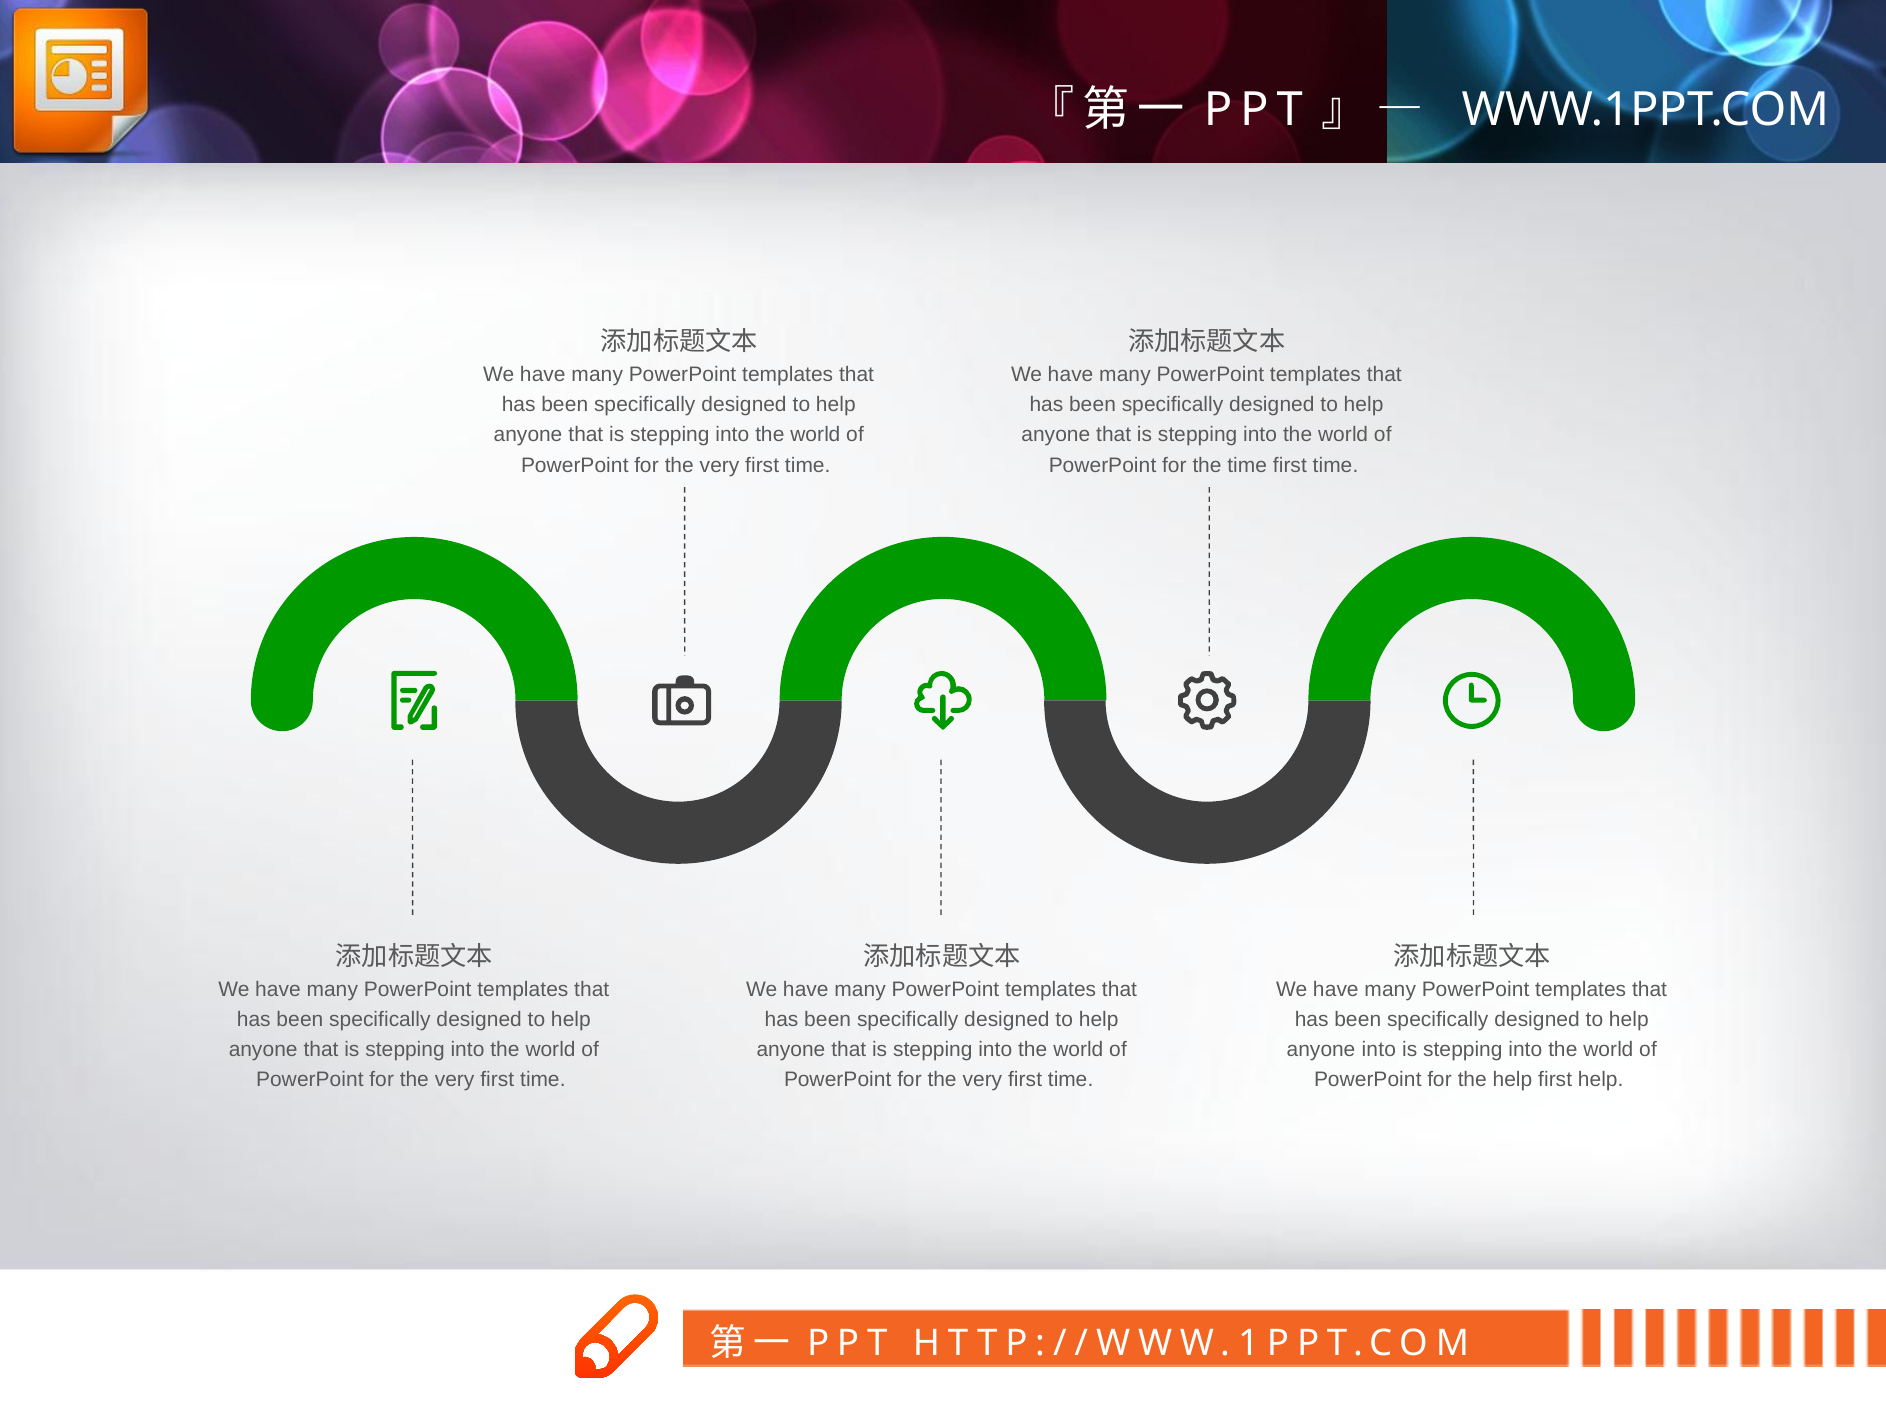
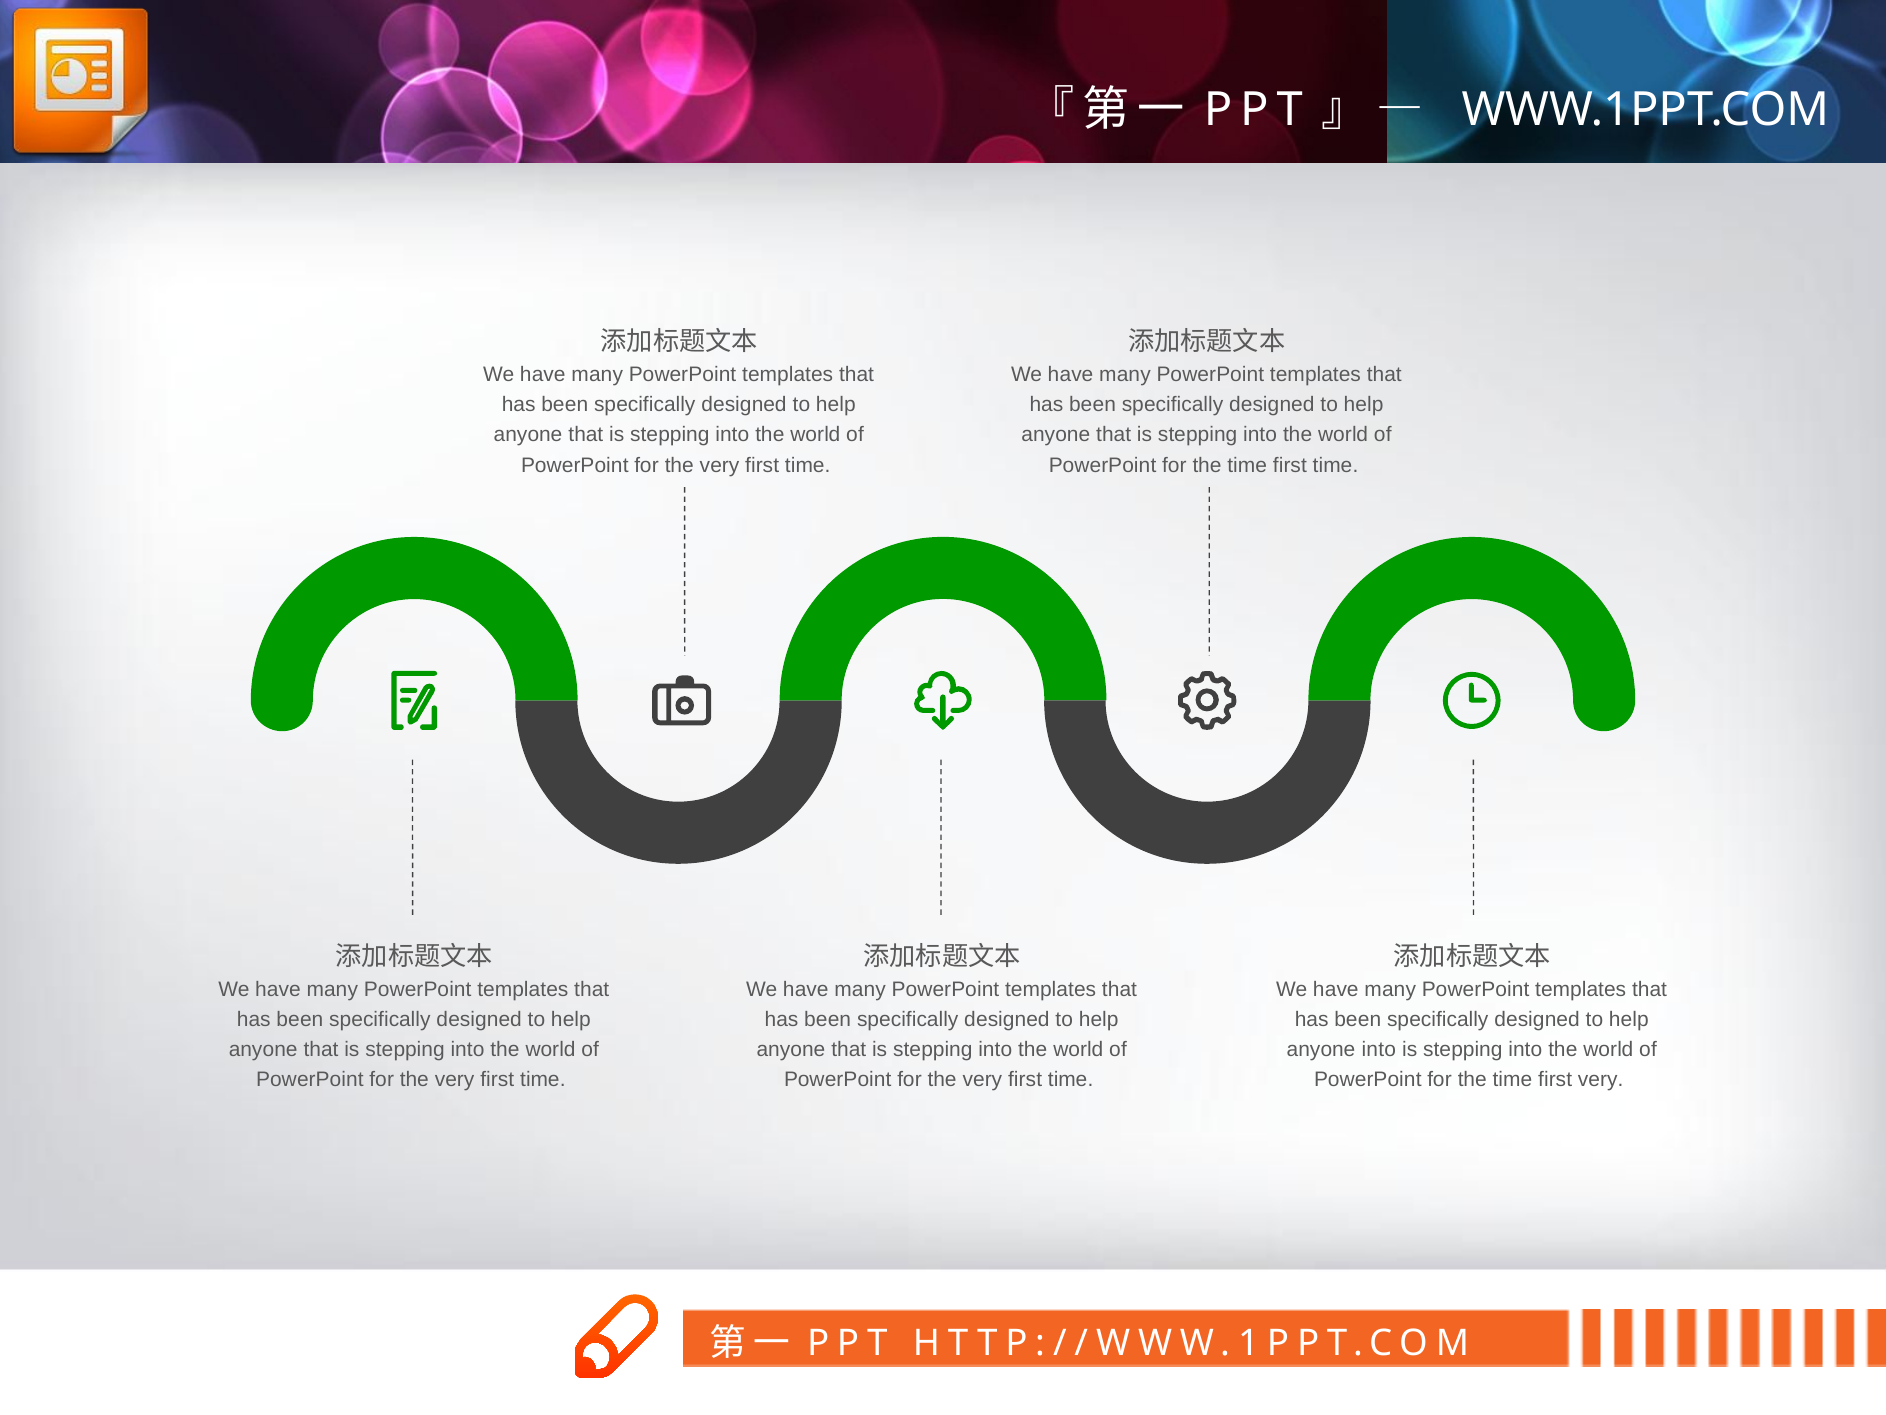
help at (1512, 1080): help -> time
first help: help -> very
